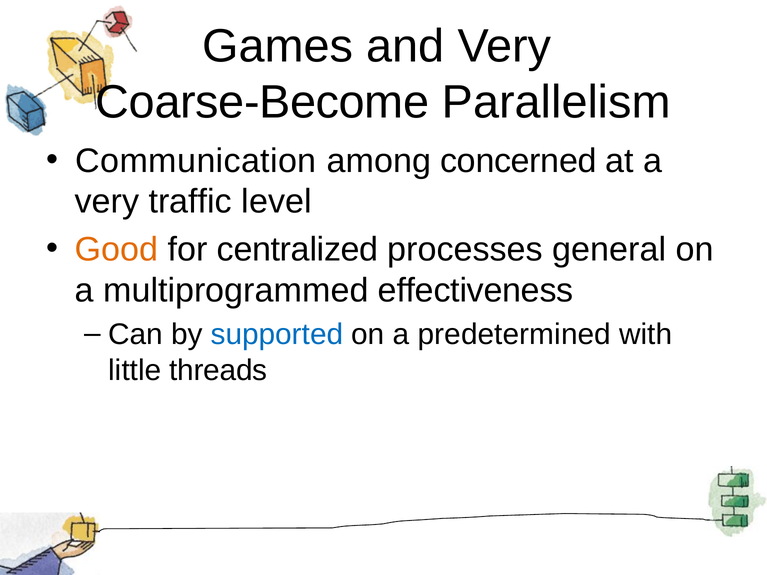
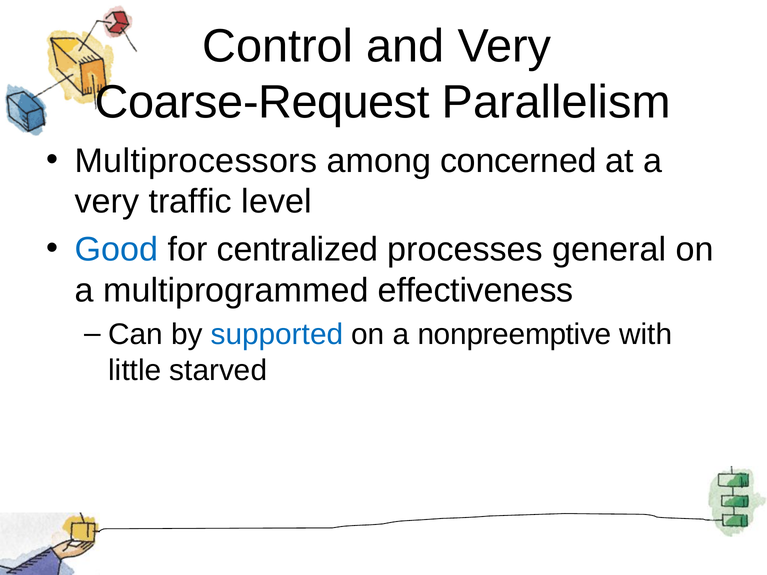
Games: Games -> Control
Coarse-Become: Coarse-Become -> Coarse-Request
Communication: Communication -> Multiprocessors
Good colour: orange -> blue
predetermined: predetermined -> nonpreemptive
threads: threads -> starved
